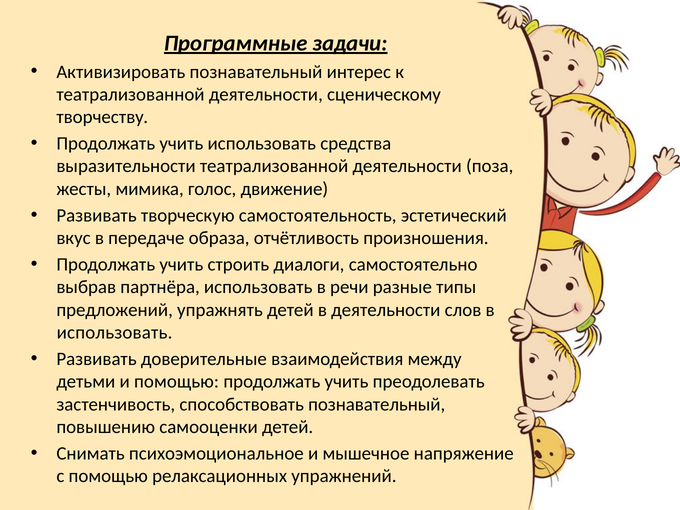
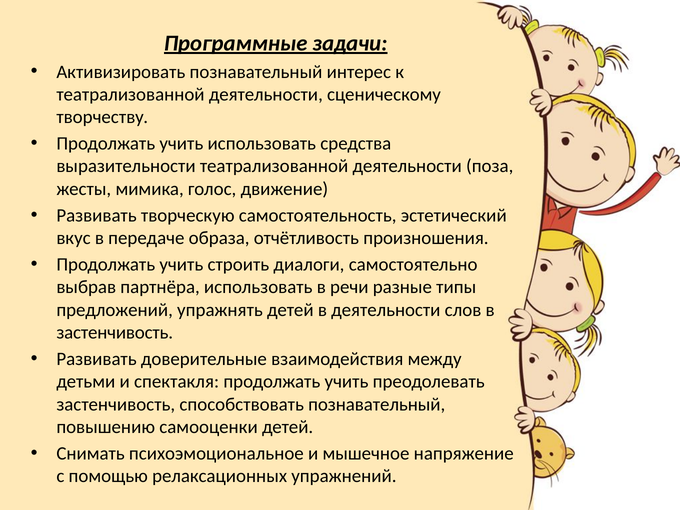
использовать at (115, 333): использовать -> застенчивость
и помощью: помощью -> спектакля
